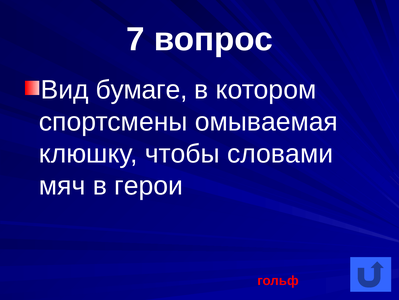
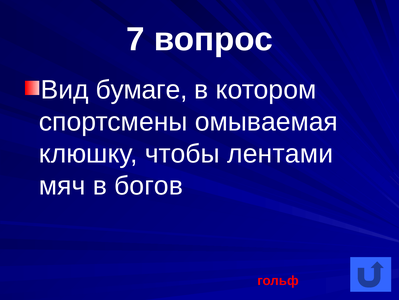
словами: словами -> лентами
герои: герои -> богов
